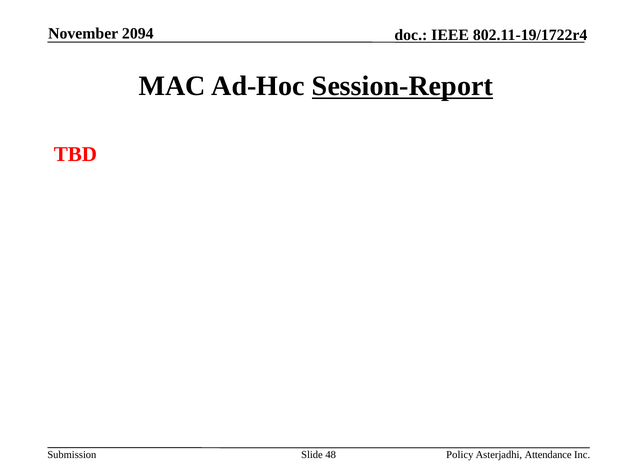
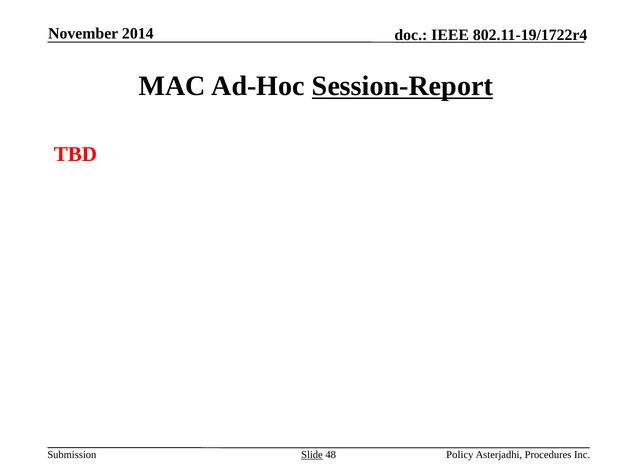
2094: 2094 -> 2014
Slide underline: none -> present
Attendance: Attendance -> Procedures
